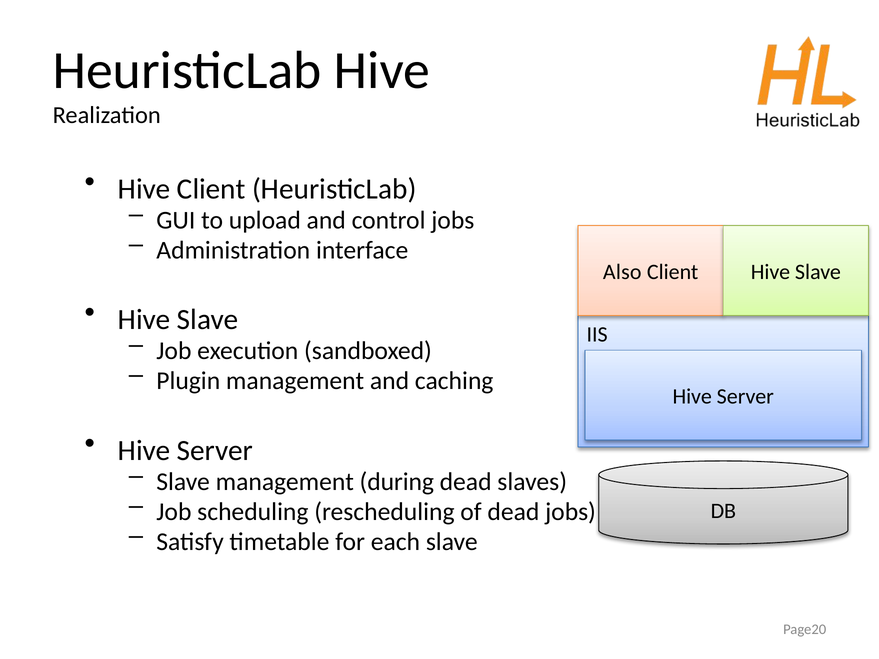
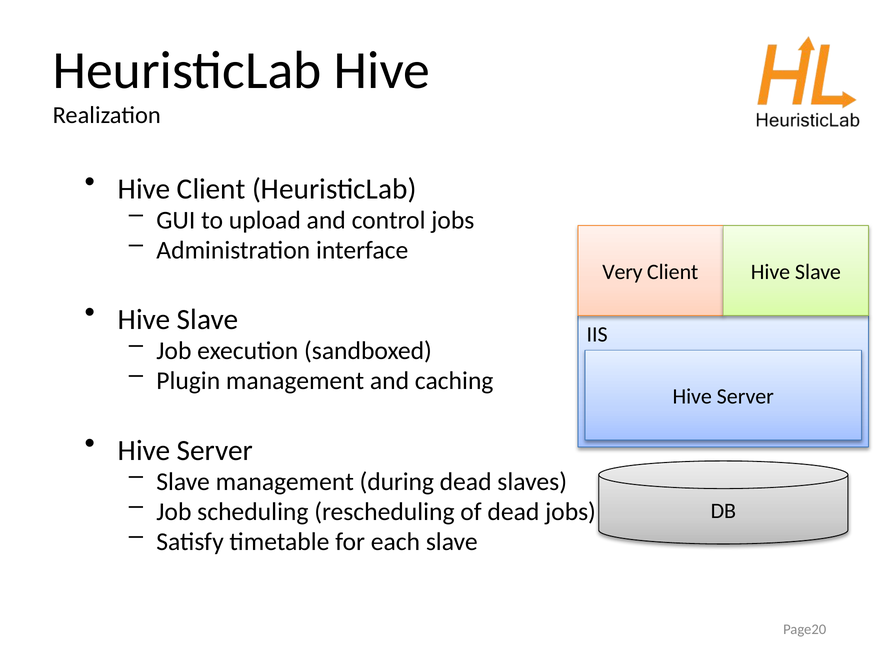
Also: Also -> Very
